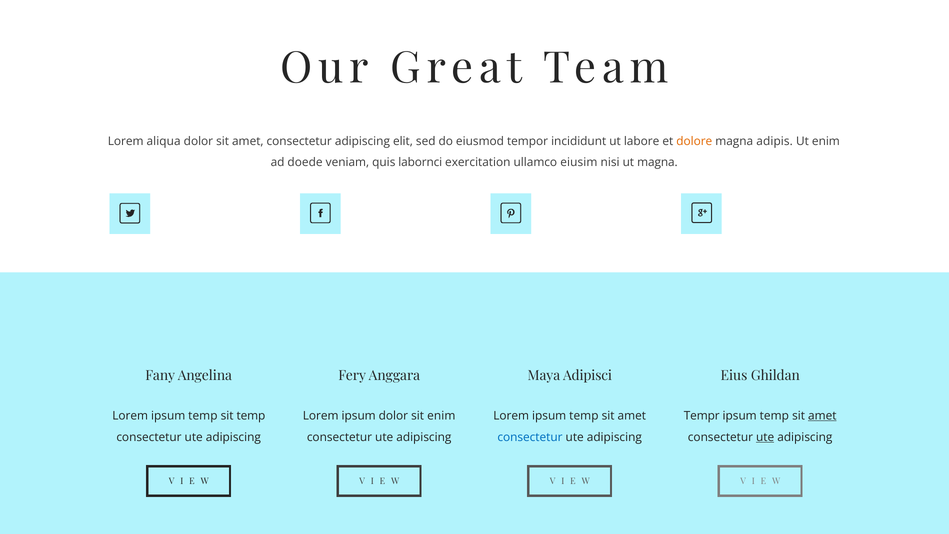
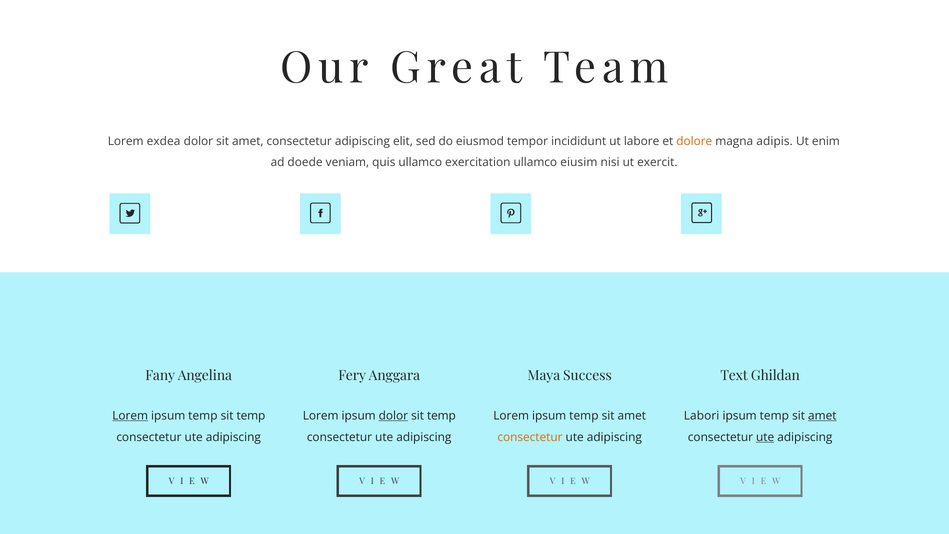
aliqua: aliqua -> exdea
quis labornci: labornci -> ullamco
ut magna: magna -> exercit
Adipisci: Adipisci -> Success
Eius: Eius -> Text
Lorem at (130, 416) underline: none -> present
dolor at (393, 416) underline: none -> present
enim at (441, 416): enim -> temp
Tempr: Tempr -> Labori
consectetur at (530, 437) colour: blue -> orange
